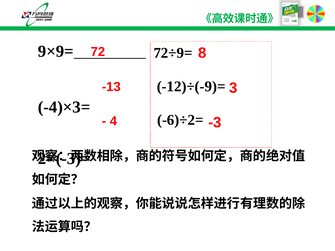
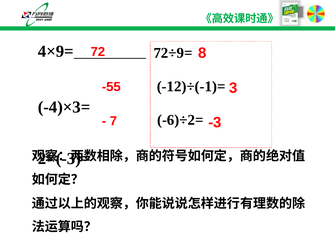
9×9=: 9×9= -> 4×9=
-12)÷(-9)=: -12)÷(-9)= -> -12)÷(-1)=
-13: -13 -> -55
4: 4 -> 7
